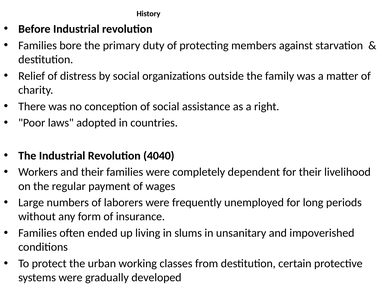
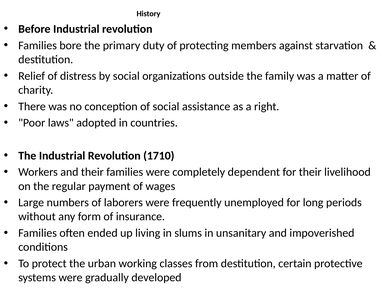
4040: 4040 -> 1710
